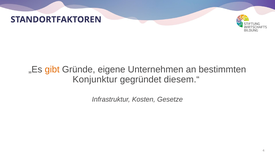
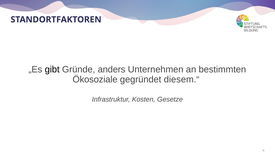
gibt colour: orange -> black
eigene: eigene -> anders
Konjunktur: Konjunktur -> Ökosoziale
